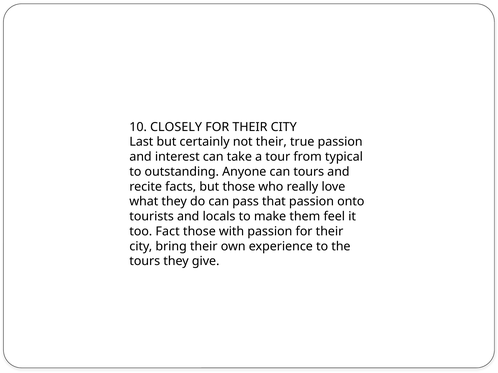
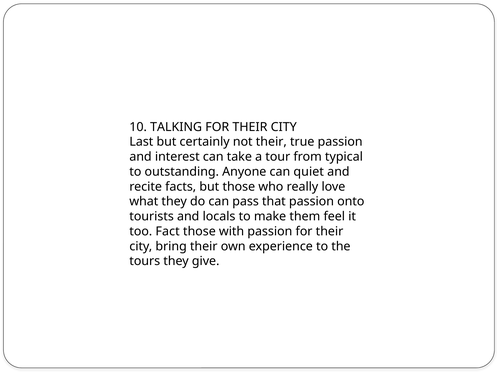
CLOSELY: CLOSELY -> TALKING
can tours: tours -> quiet
